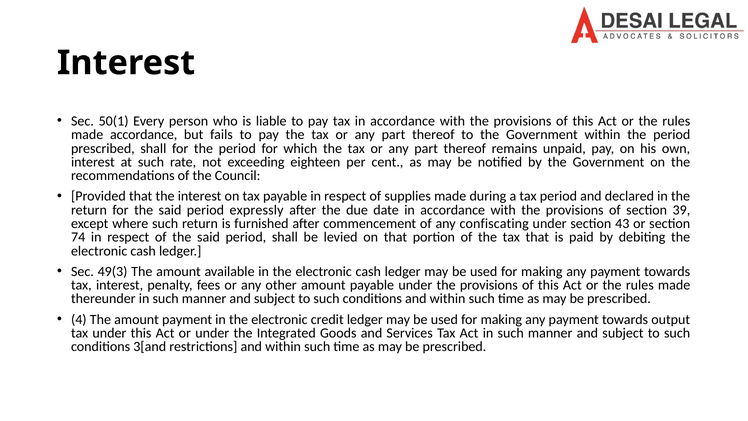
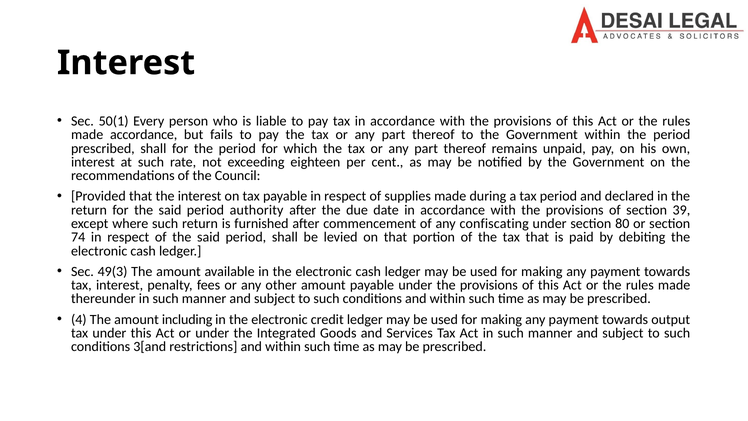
expressly: expressly -> authority
43: 43 -> 80
amount payment: payment -> including
